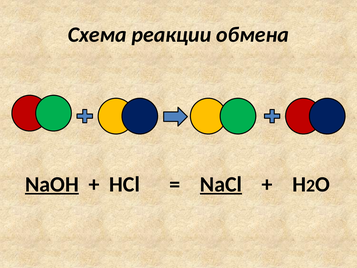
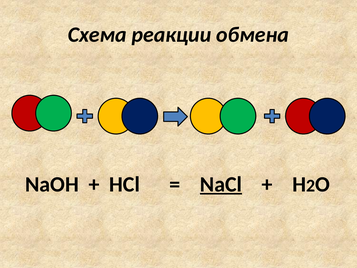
NaOH underline: present -> none
